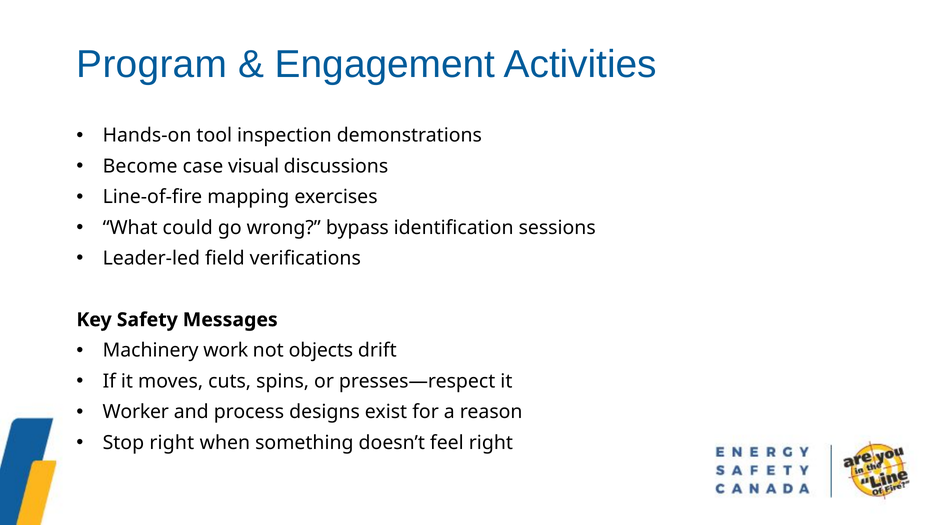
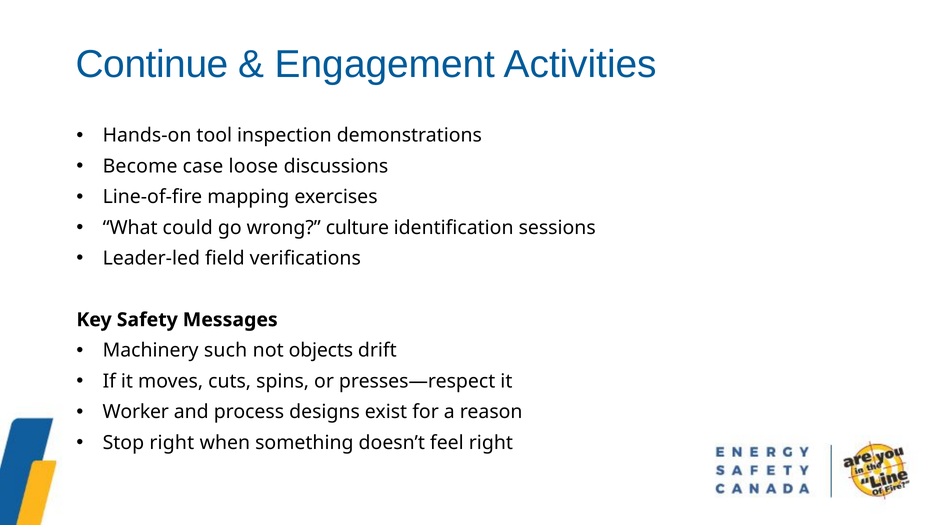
Program: Program -> Continue
visual: visual -> loose
bypass: bypass -> culture
work: work -> such
